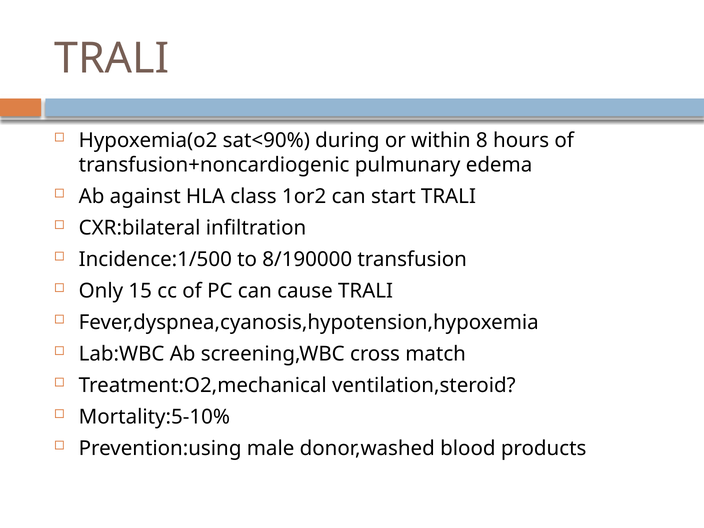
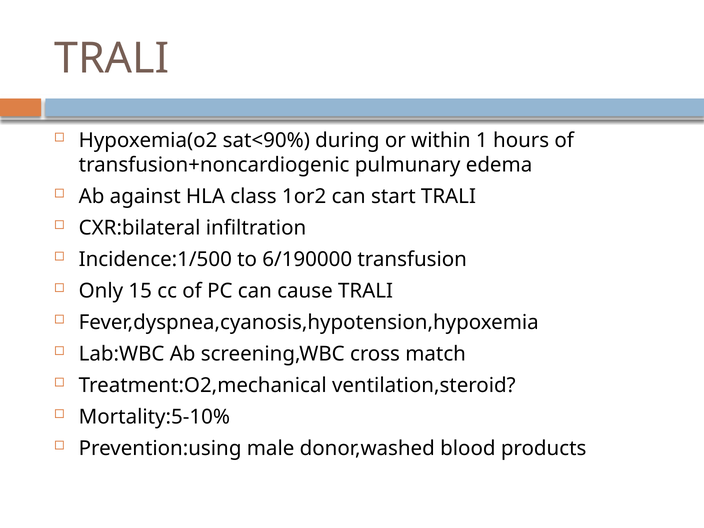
8: 8 -> 1
8/190000: 8/190000 -> 6/190000
